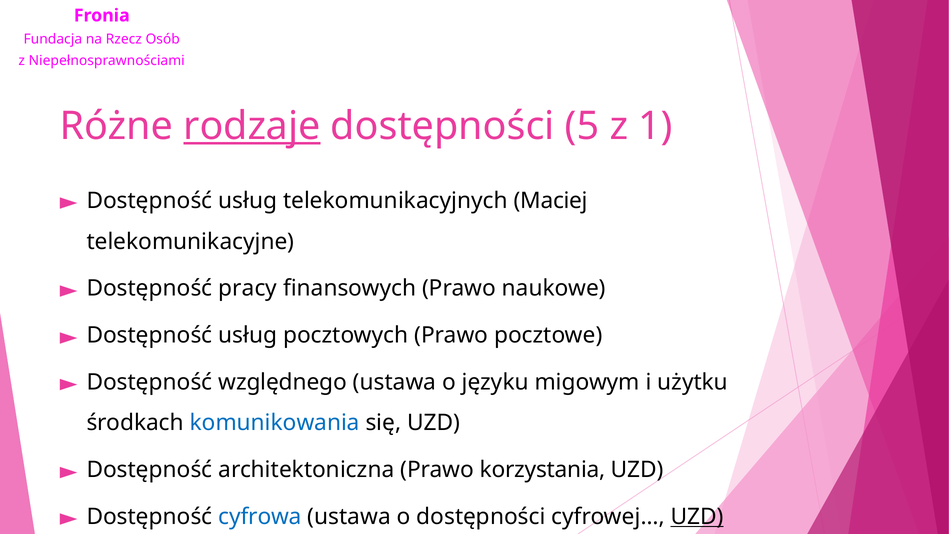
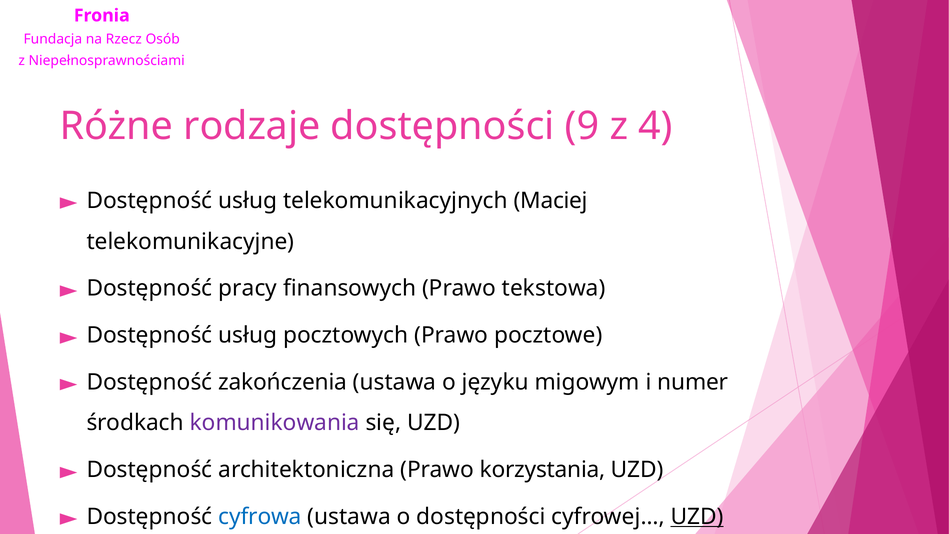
rodzaje underline: present -> none
5: 5 -> 9
1: 1 -> 4
naukowe: naukowe -> tekstowa
względnego: względnego -> zakończenia
użytku: użytku -> numer
komunikowania colour: blue -> purple
